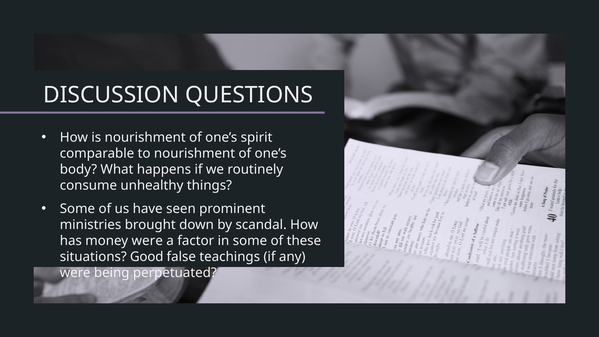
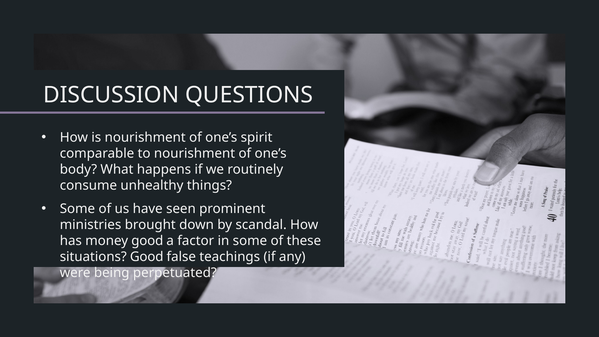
money were: were -> good
